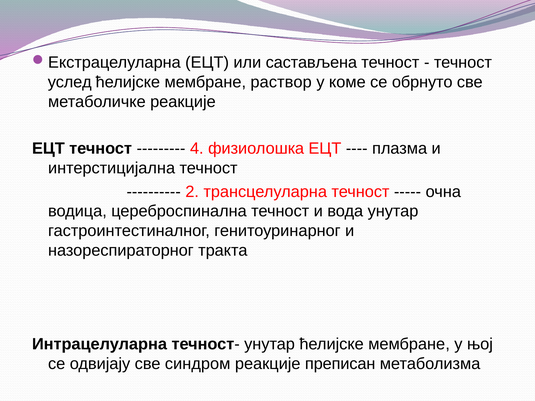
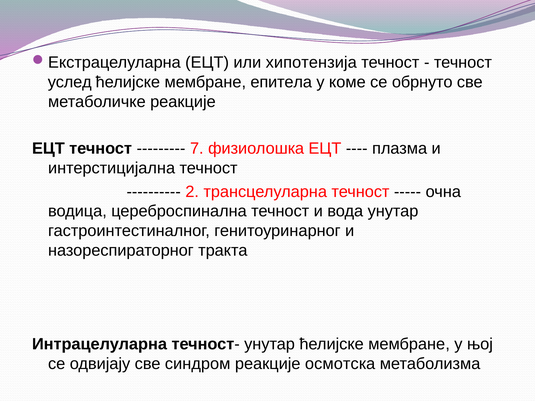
састављена: састављена -> хипотензија
раствор: раствор -> епитела
4: 4 -> 7
преписан: преписан -> осмотска
